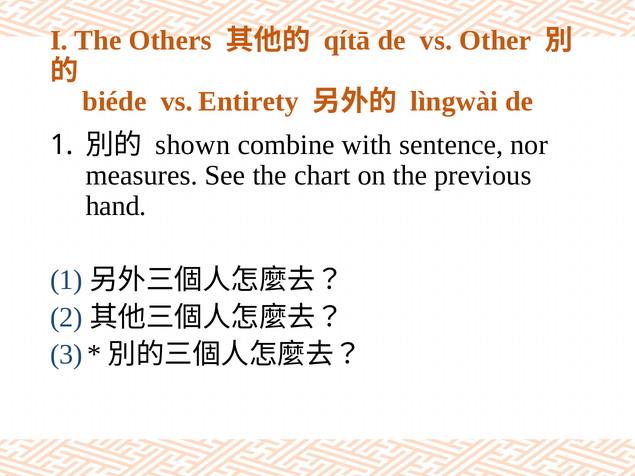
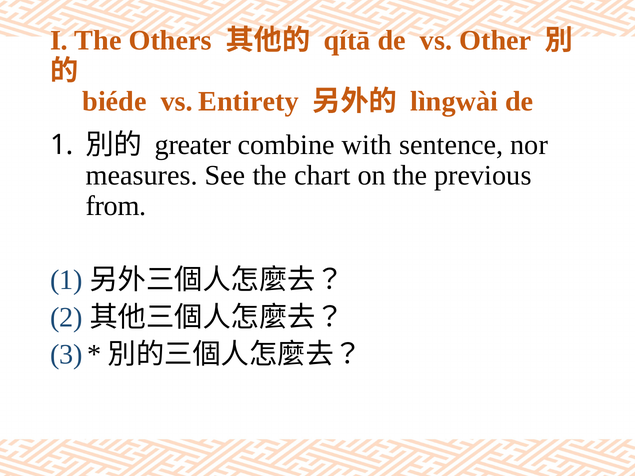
shown: shown -> greater
hand: hand -> from
